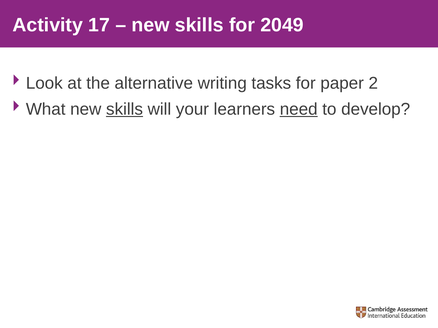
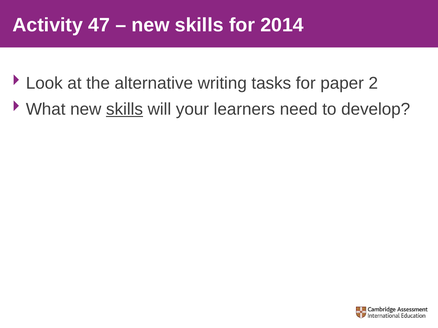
17: 17 -> 47
2049: 2049 -> 2014
need underline: present -> none
